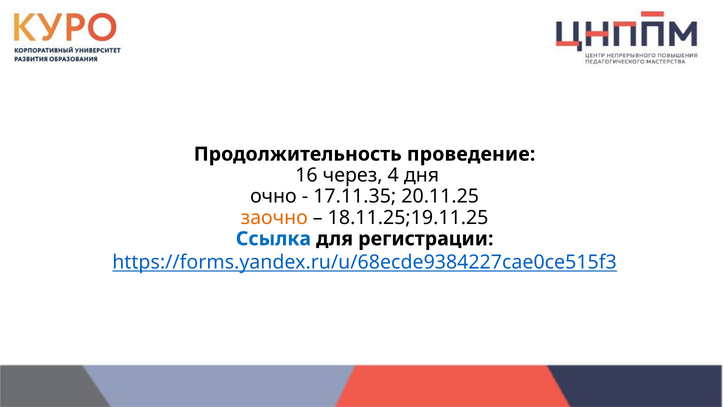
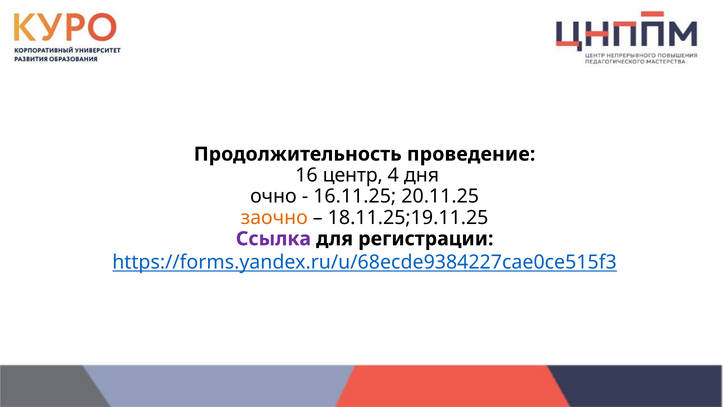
через: через -> центр
17.11.35: 17.11.35 -> 16.11.25
Ссылка colour: blue -> purple
